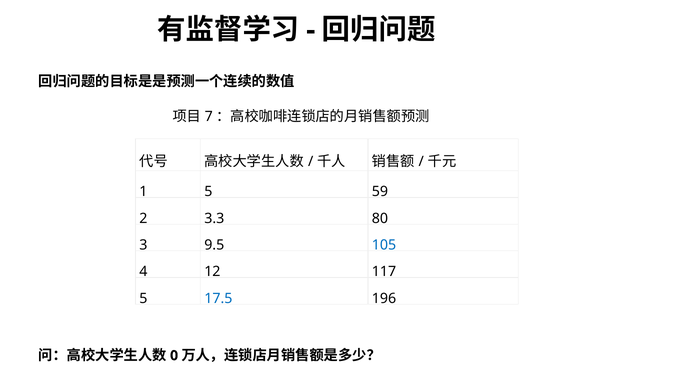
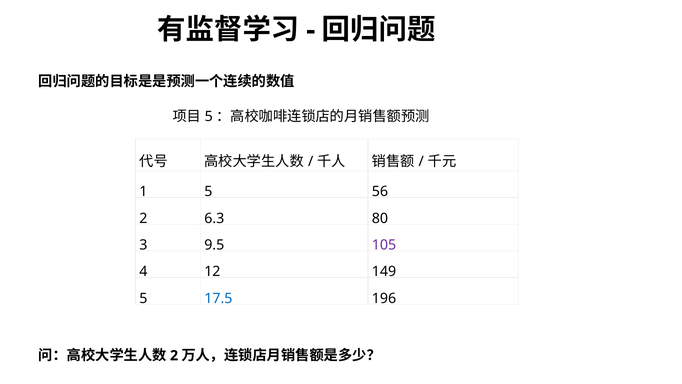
7 at (209, 116): 7 -> 5
59: 59 -> 56
3.3: 3.3 -> 6.3
105 colour: blue -> purple
117: 117 -> 149
0 at (174, 355): 0 -> 2
